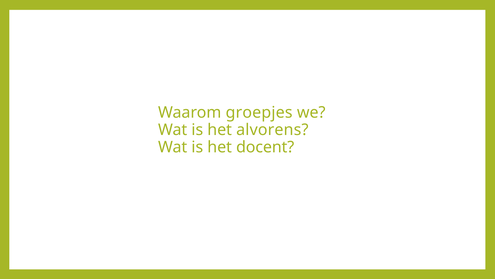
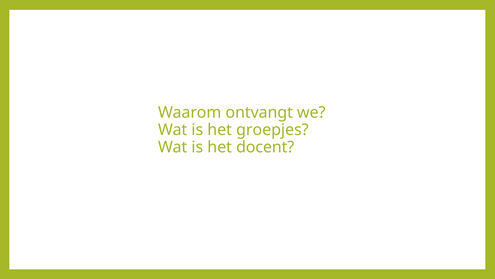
groepjes: groepjes -> ontvangt
alvorens: alvorens -> groepjes
